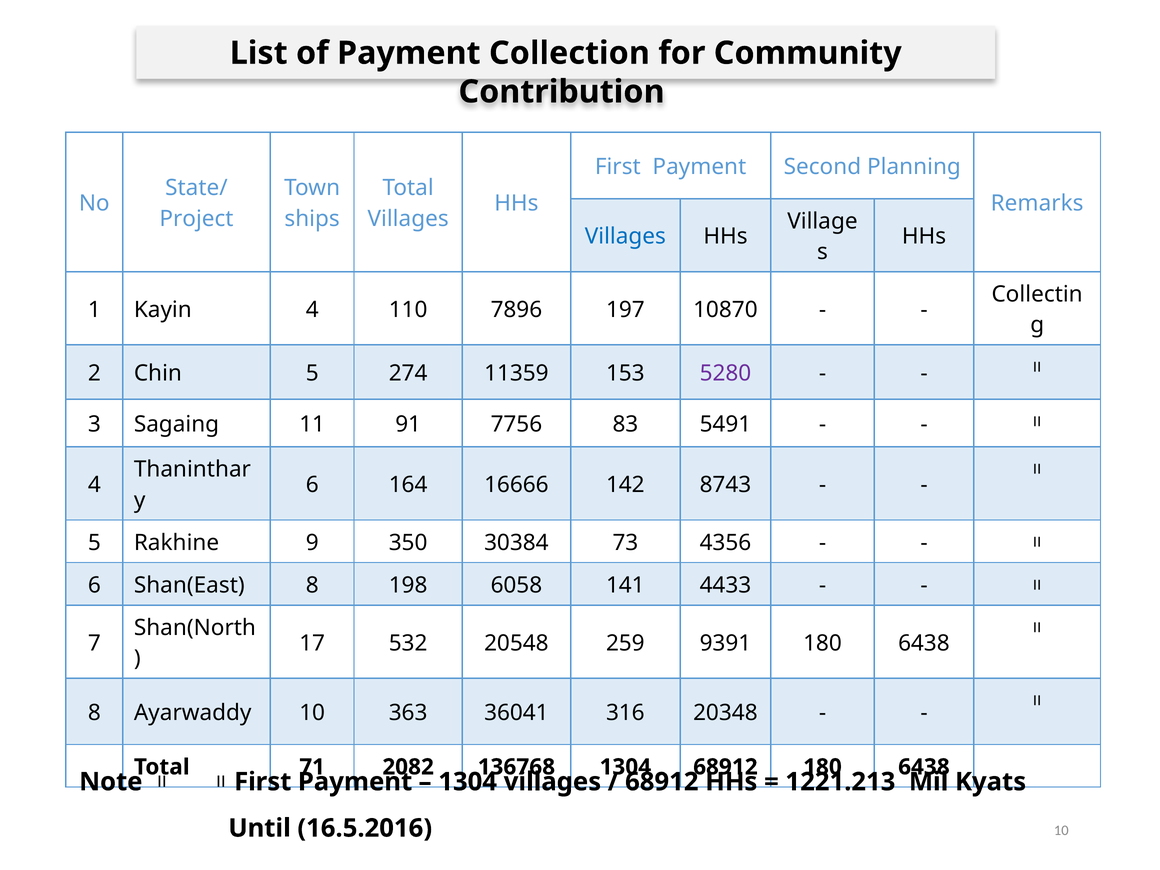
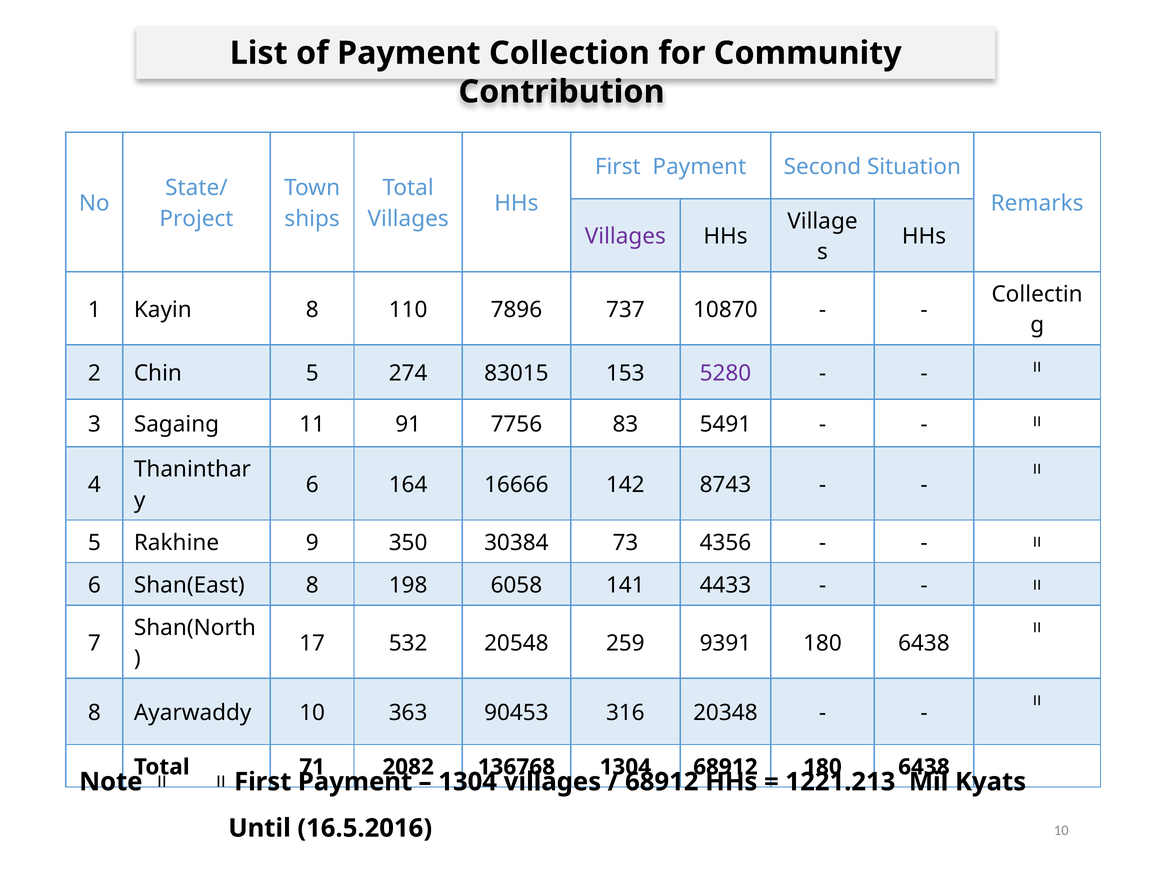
Planning: Planning -> Situation
Villages at (625, 236) colour: blue -> purple
Kayin 4: 4 -> 8
197: 197 -> 737
11359: 11359 -> 83015
36041: 36041 -> 90453
